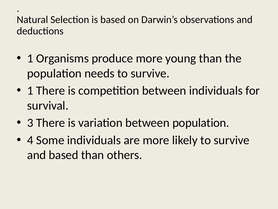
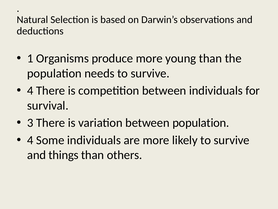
1 at (30, 90): 1 -> 4
and based: based -> things
